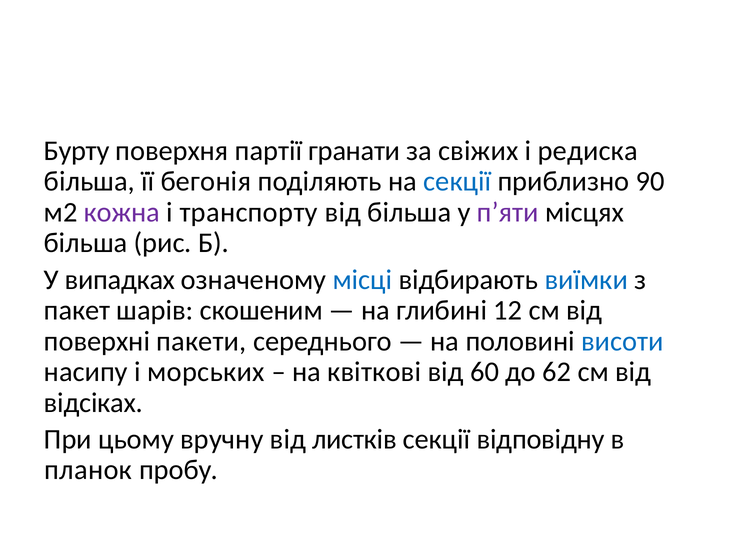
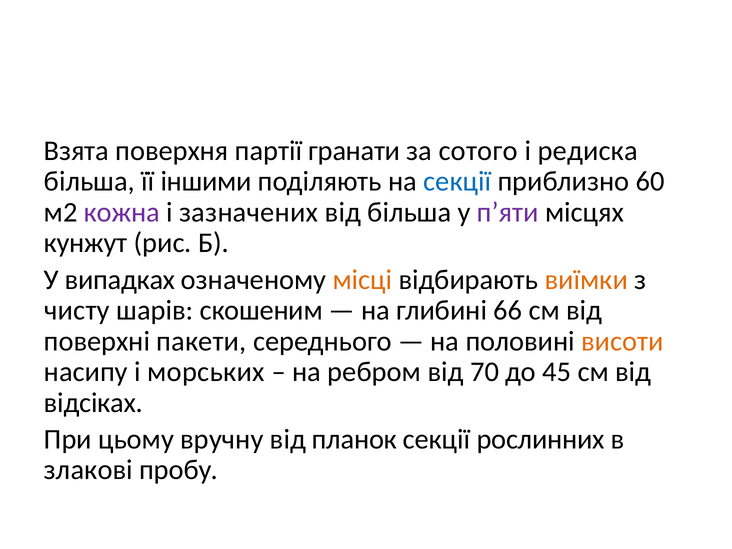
Бурту: Бурту -> Взята
свіжих: свіжих -> сотого
бегонія: бегонія -> іншими
90: 90 -> 60
транспорту: транспорту -> зазначених
більша at (86, 243): більша -> кунжут
місці colour: blue -> orange
виїмки colour: blue -> orange
пакет: пакет -> чисту
12: 12 -> 66
висоти colour: blue -> orange
квіткові: квіткові -> ребром
60: 60 -> 70
62: 62 -> 45
листків: листків -> планок
відповідну: відповідну -> рослинних
планок: планок -> злакові
